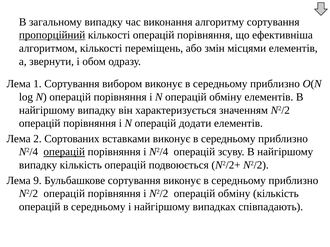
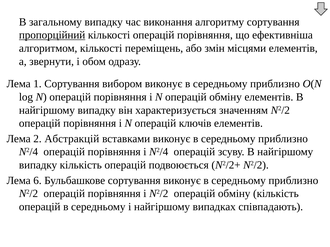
додати: додати -> ключів
Сортованих: Сортованих -> Абстракцій
операцій at (64, 152) underline: present -> none
9: 9 -> 6
